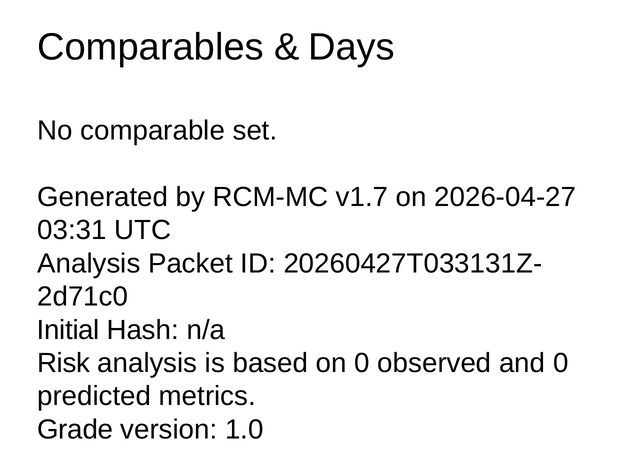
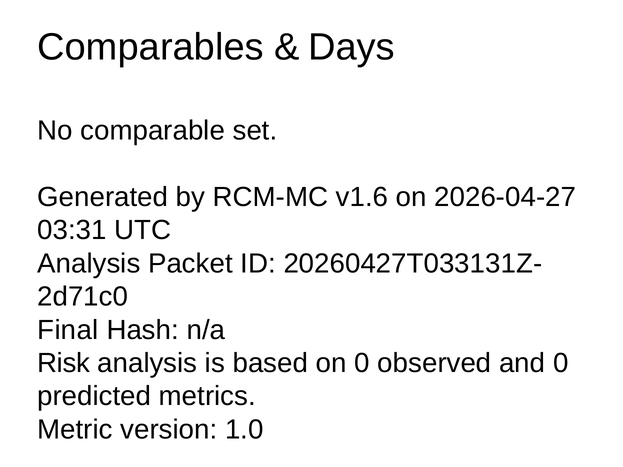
v1.7: v1.7 -> v1.6
Initial: Initial -> Final
Grade: Grade -> Metric
